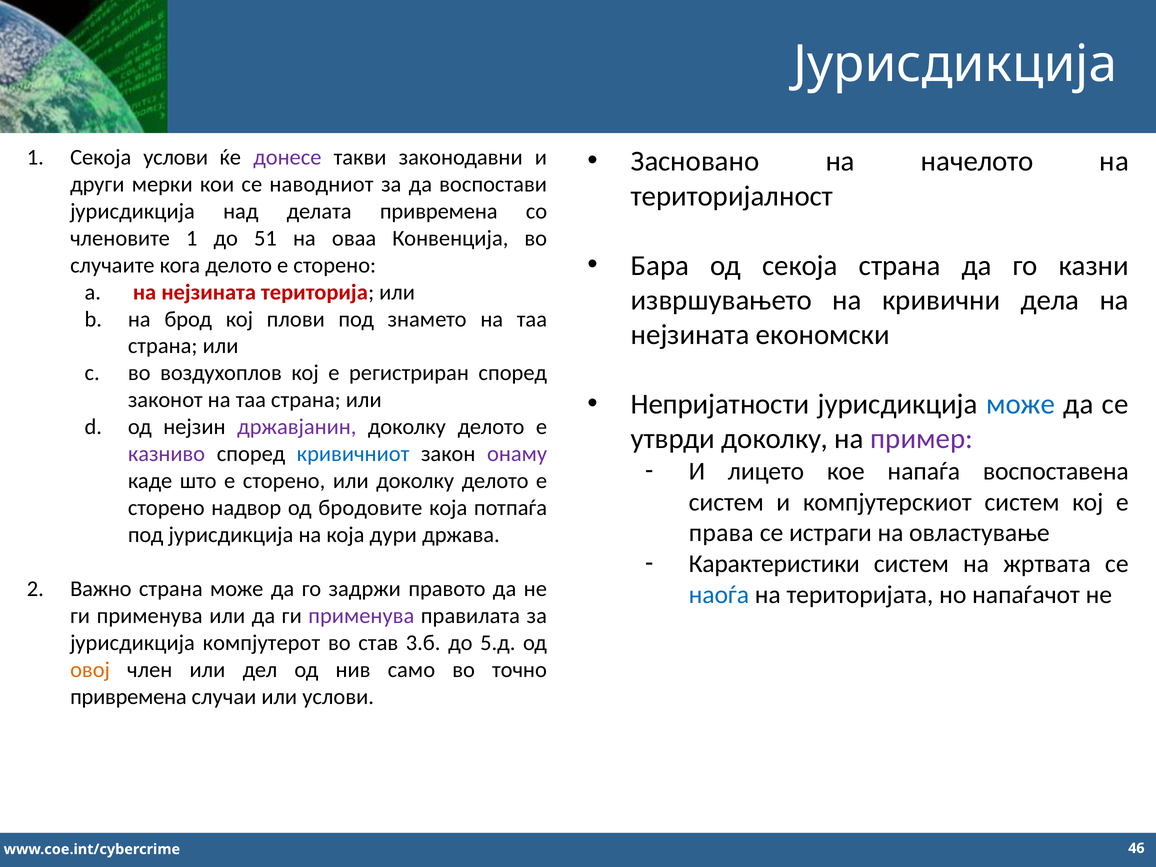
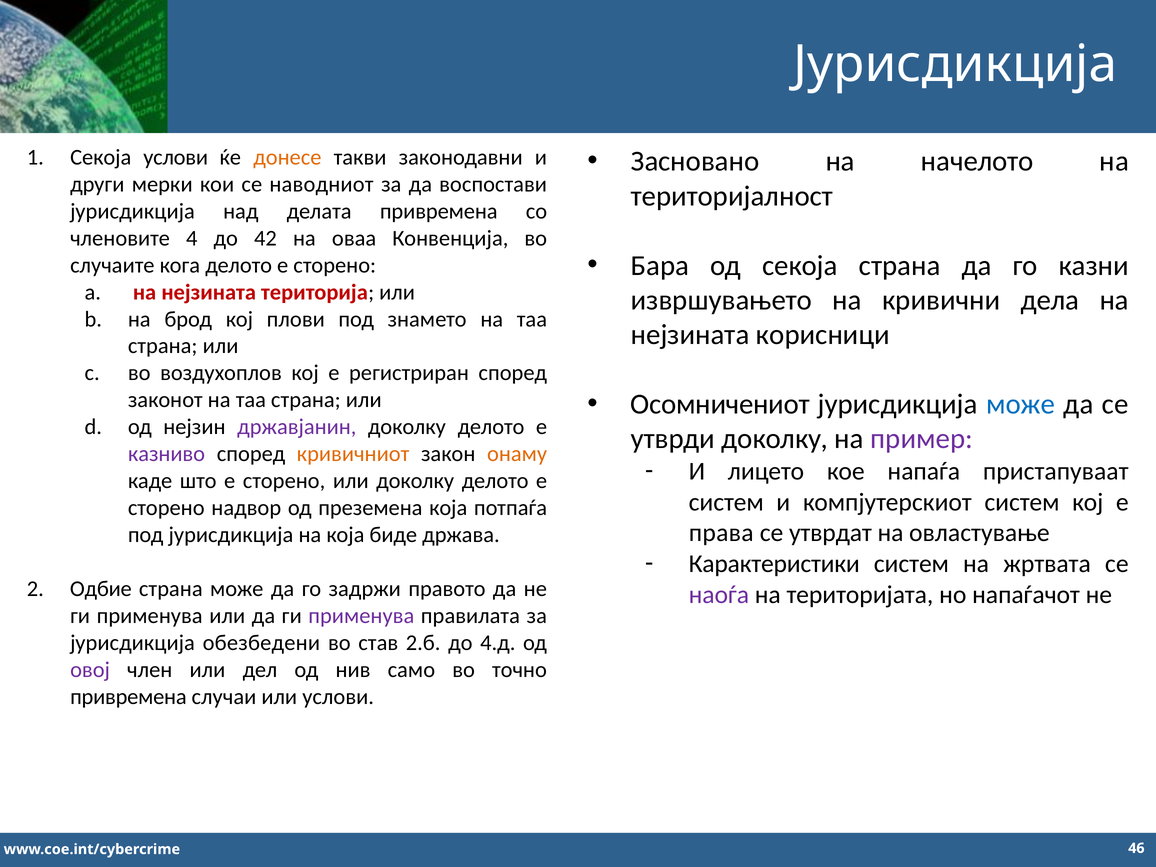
донесе colour: purple -> orange
членовите 1: 1 -> 4
51: 51 -> 42
економски: економски -> корисници
Непријатности: Непријатности -> Осомничениот
кривичниот colour: blue -> orange
онаму colour: purple -> orange
воспоставена: воспоставена -> пристапуваат
бродовите: бродовите -> преземена
истраги: истраги -> утврдат
дури: дури -> биде
Важно: Важно -> Одбие
наоѓа colour: blue -> purple
компјутерот: компјутерот -> обезбедени
3.б: 3.б -> 2.б
5.д: 5.д -> 4.д
овој colour: orange -> purple
